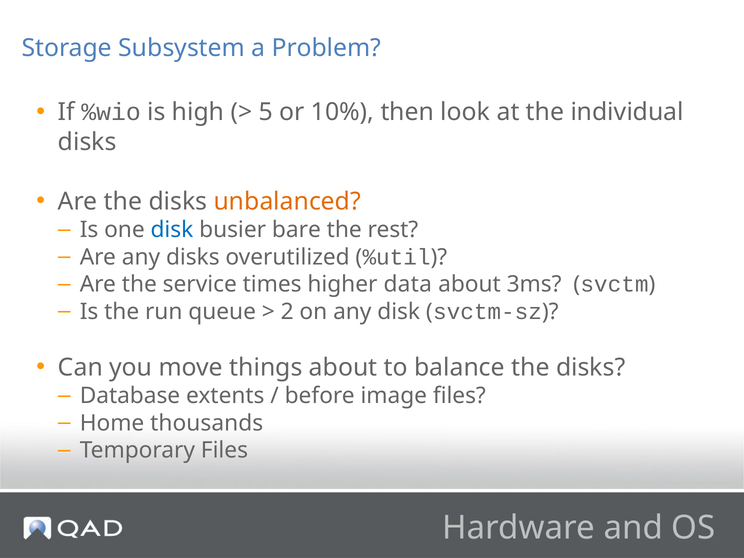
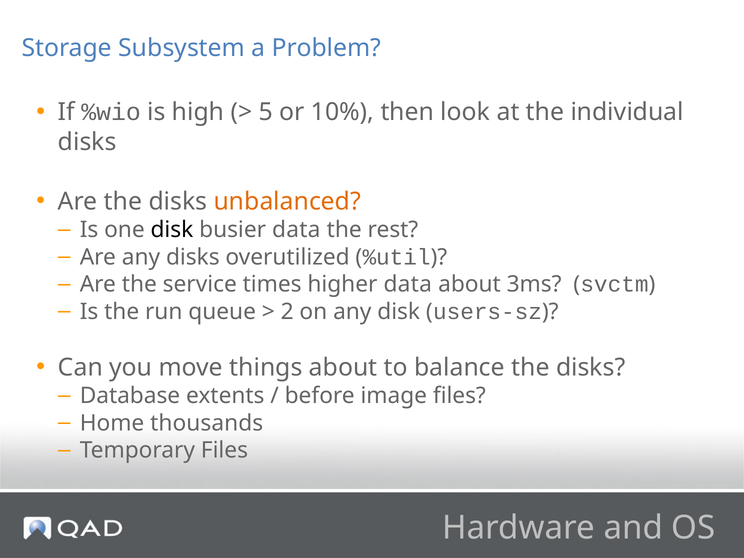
disk at (172, 230) colour: blue -> black
busier bare: bare -> data
svctm-sz: svctm-sz -> users-sz
